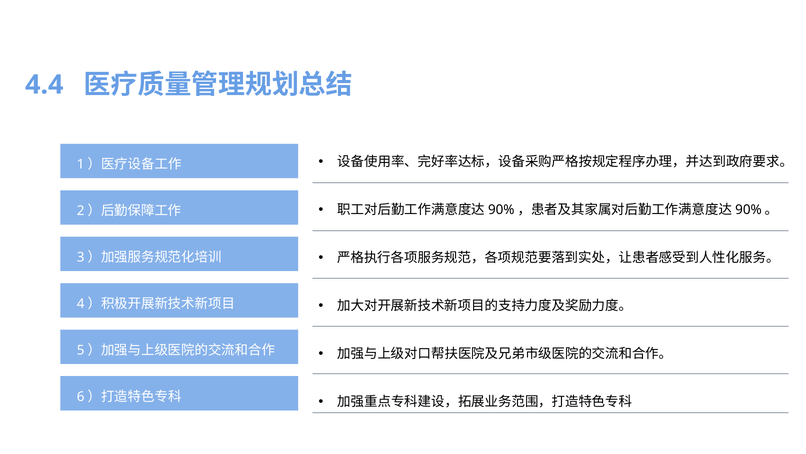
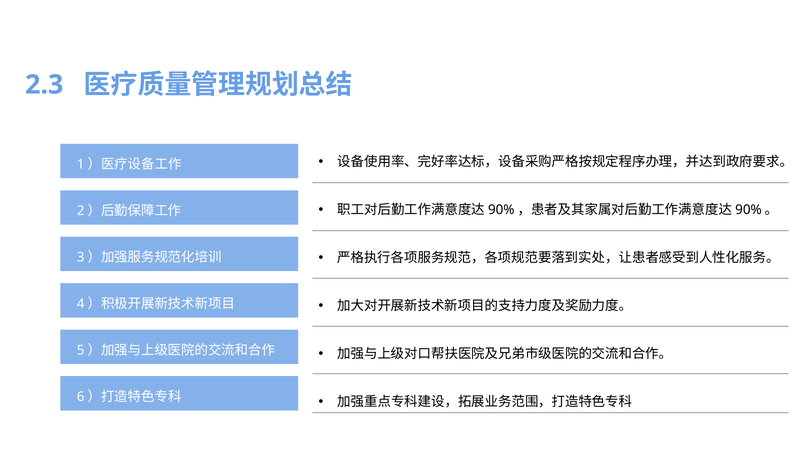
4.4: 4.4 -> 2.3
